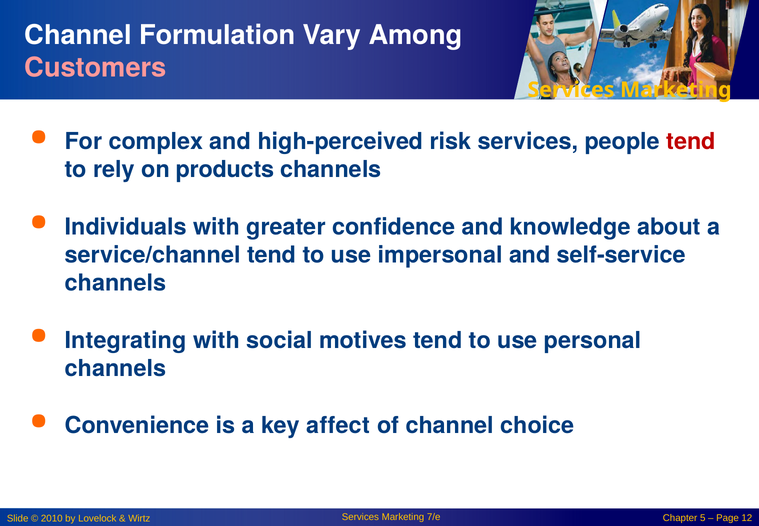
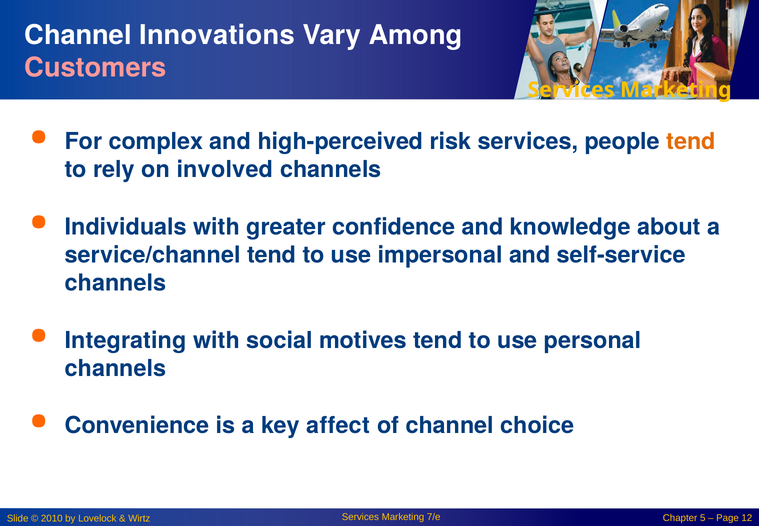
Formulation: Formulation -> Innovations
tend at (691, 142) colour: red -> orange
products: products -> involved
